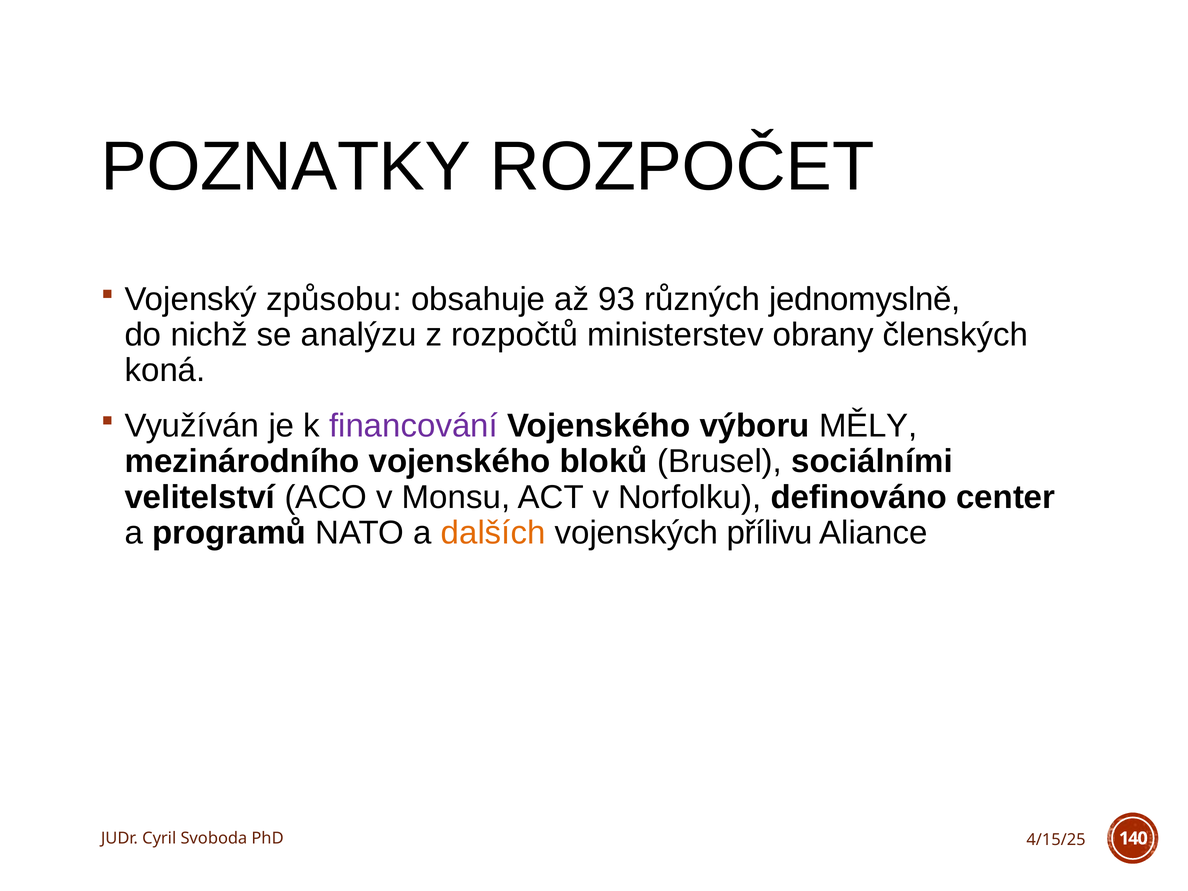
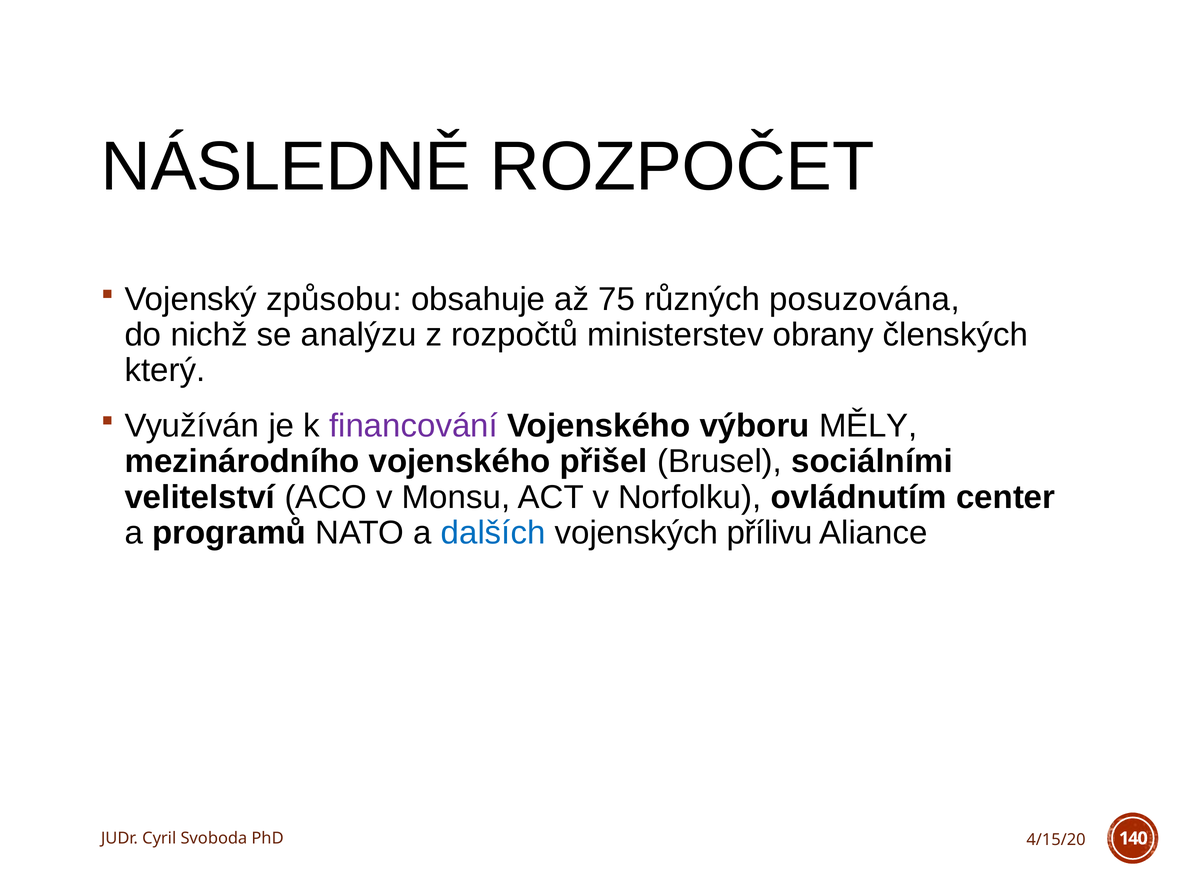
POZNATKY: POZNATKY -> NÁSLEDNĚ
93: 93 -> 75
jednomyslně: jednomyslně -> posuzována
koná: koná -> který
bloků: bloků -> přišel
definováno: definováno -> ovládnutím
dalších colour: orange -> blue
4/15/25: 4/15/25 -> 4/15/20
